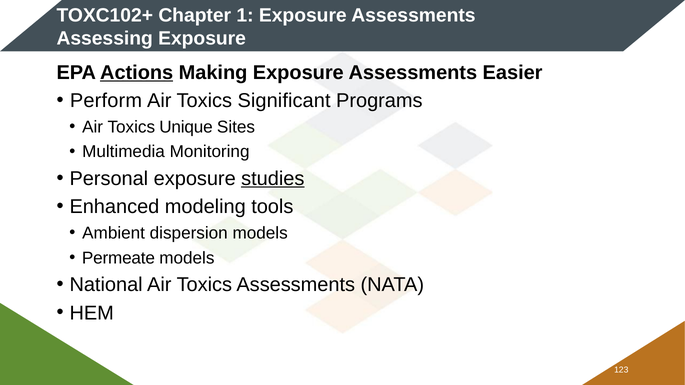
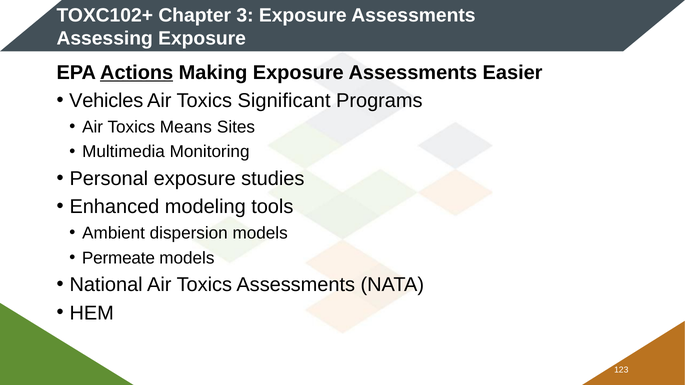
1: 1 -> 3
Perform: Perform -> Vehicles
Unique: Unique -> Means
studies underline: present -> none
